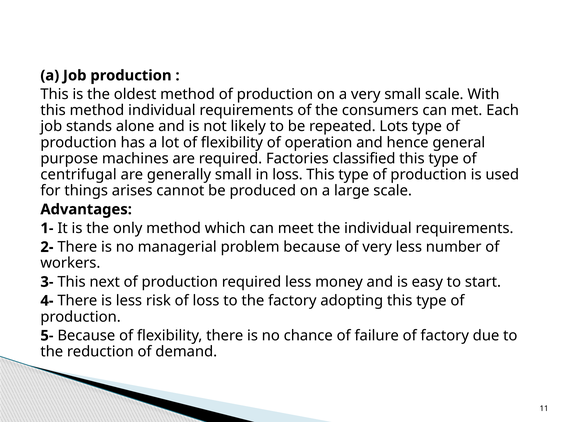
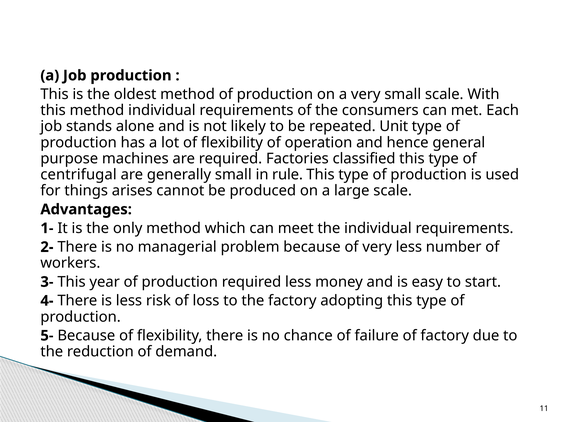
Lots: Lots -> Unit
in loss: loss -> rule
next: next -> year
